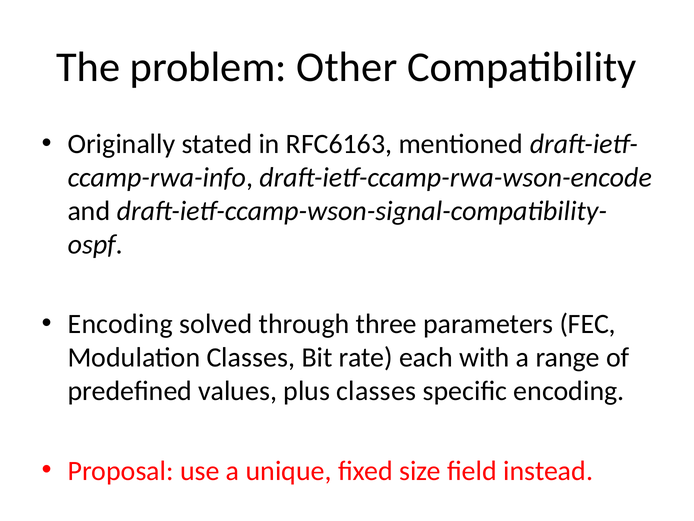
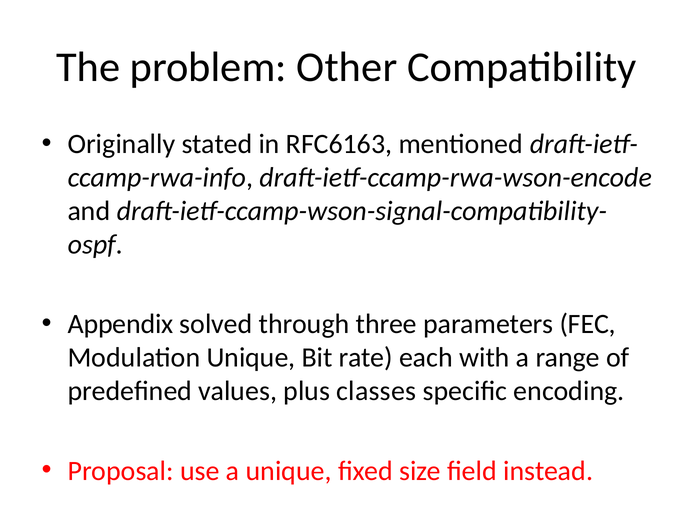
Encoding at (120, 324): Encoding -> Appendix
Modulation Classes: Classes -> Unique
